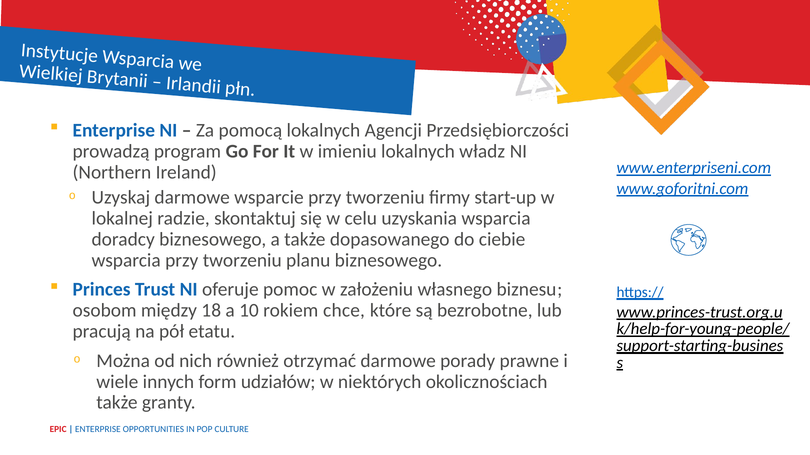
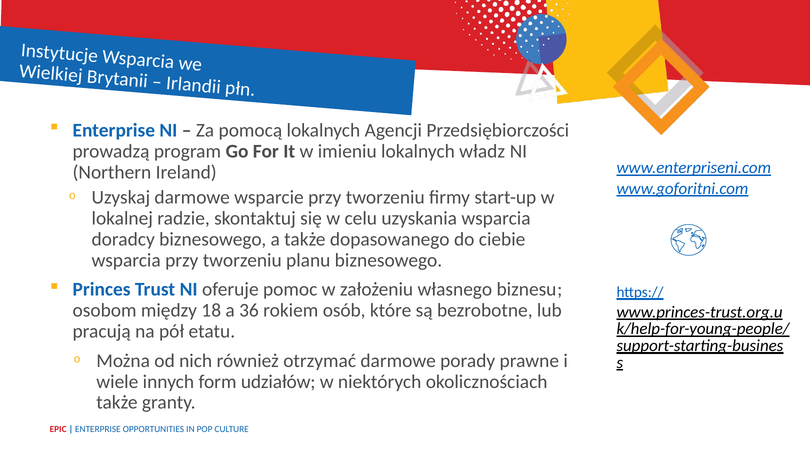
10: 10 -> 36
chce: chce -> osób
